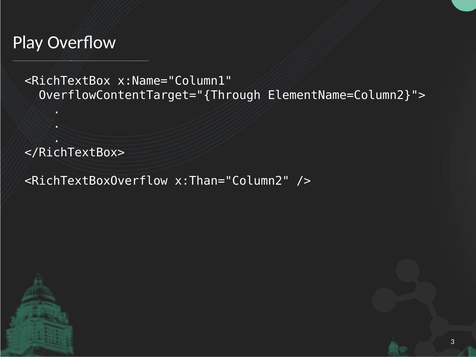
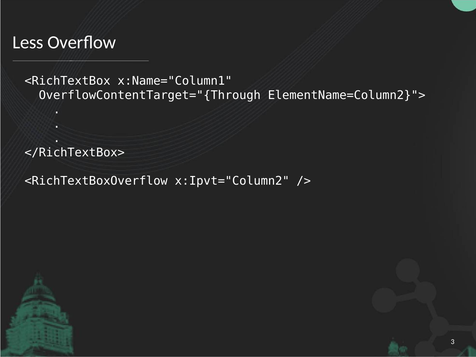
Play: Play -> Less
x:Than="Column2: x:Than="Column2 -> x:Ipvt="Column2
